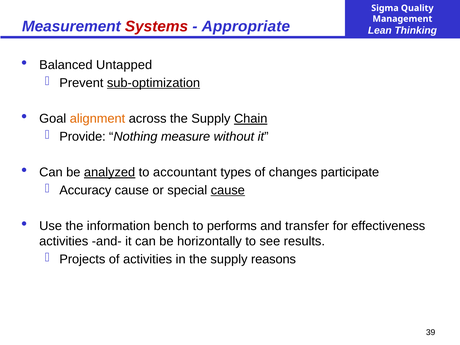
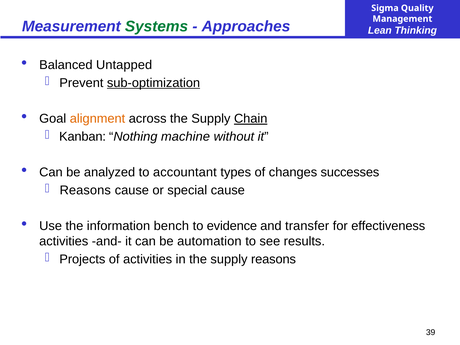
Systems colour: red -> green
Appropriate: Appropriate -> Approaches
Provide: Provide -> Kanban
measure: measure -> machine
analyzed underline: present -> none
participate: participate -> successes
Accuracy at (85, 190): Accuracy -> Reasons
cause at (228, 190) underline: present -> none
performs: performs -> evidence
horizontally: horizontally -> automation
